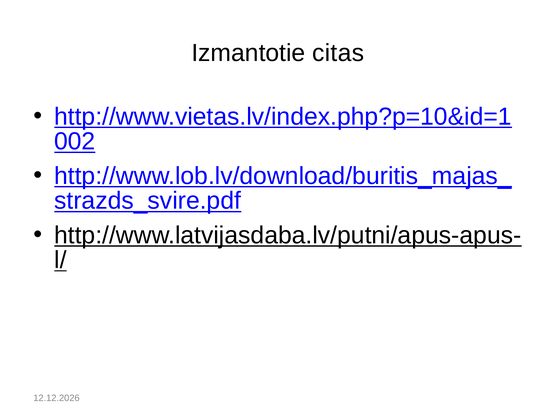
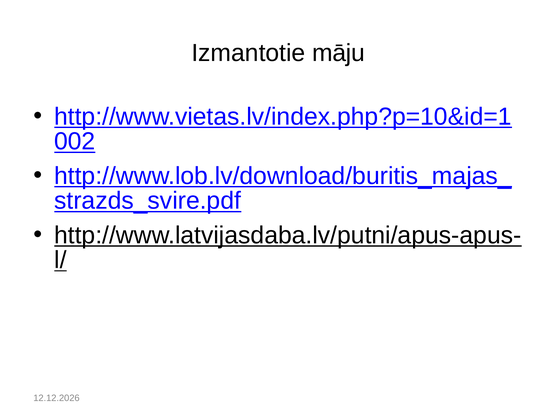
citas: citas -> māju
